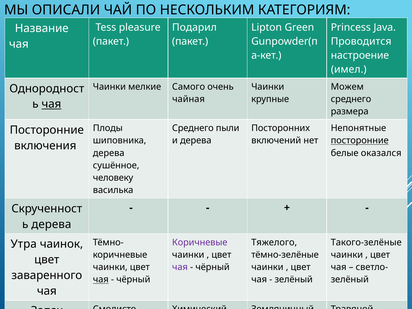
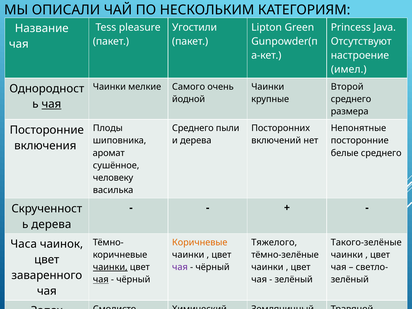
Подарил: Подарил -> Угостили
Проводится: Проводится -> Отсутствуют
Можем: Можем -> Второй
чайная: чайная -> йодной
посторонние at (360, 141) underline: present -> none
дерева at (109, 153): дерева -> аромат
белые оказался: оказался -> среднего
Коричневые at (200, 242) colour: purple -> orange
Утра: Утра -> Часа
чаинки at (110, 267) underline: none -> present
